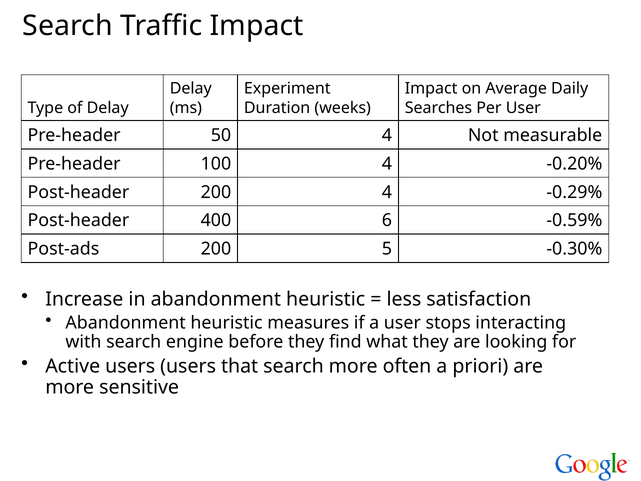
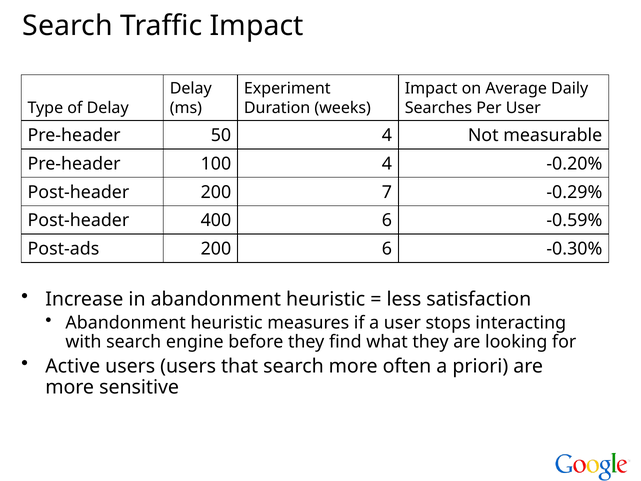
200 4: 4 -> 7
200 5: 5 -> 6
